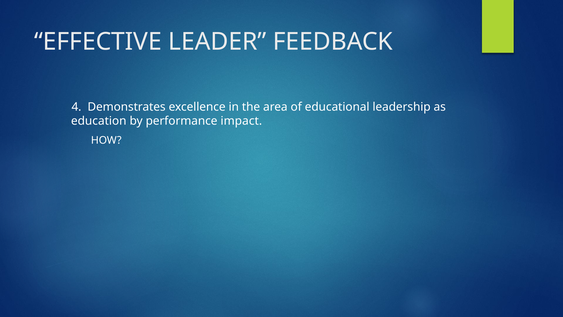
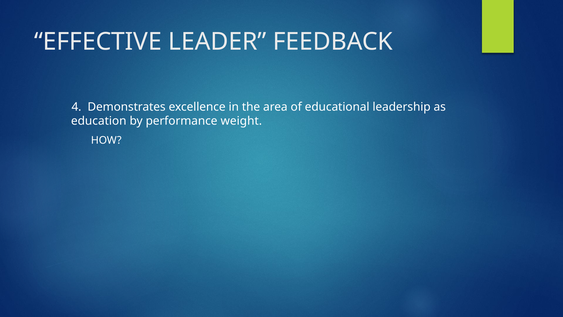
impact: impact -> weight
